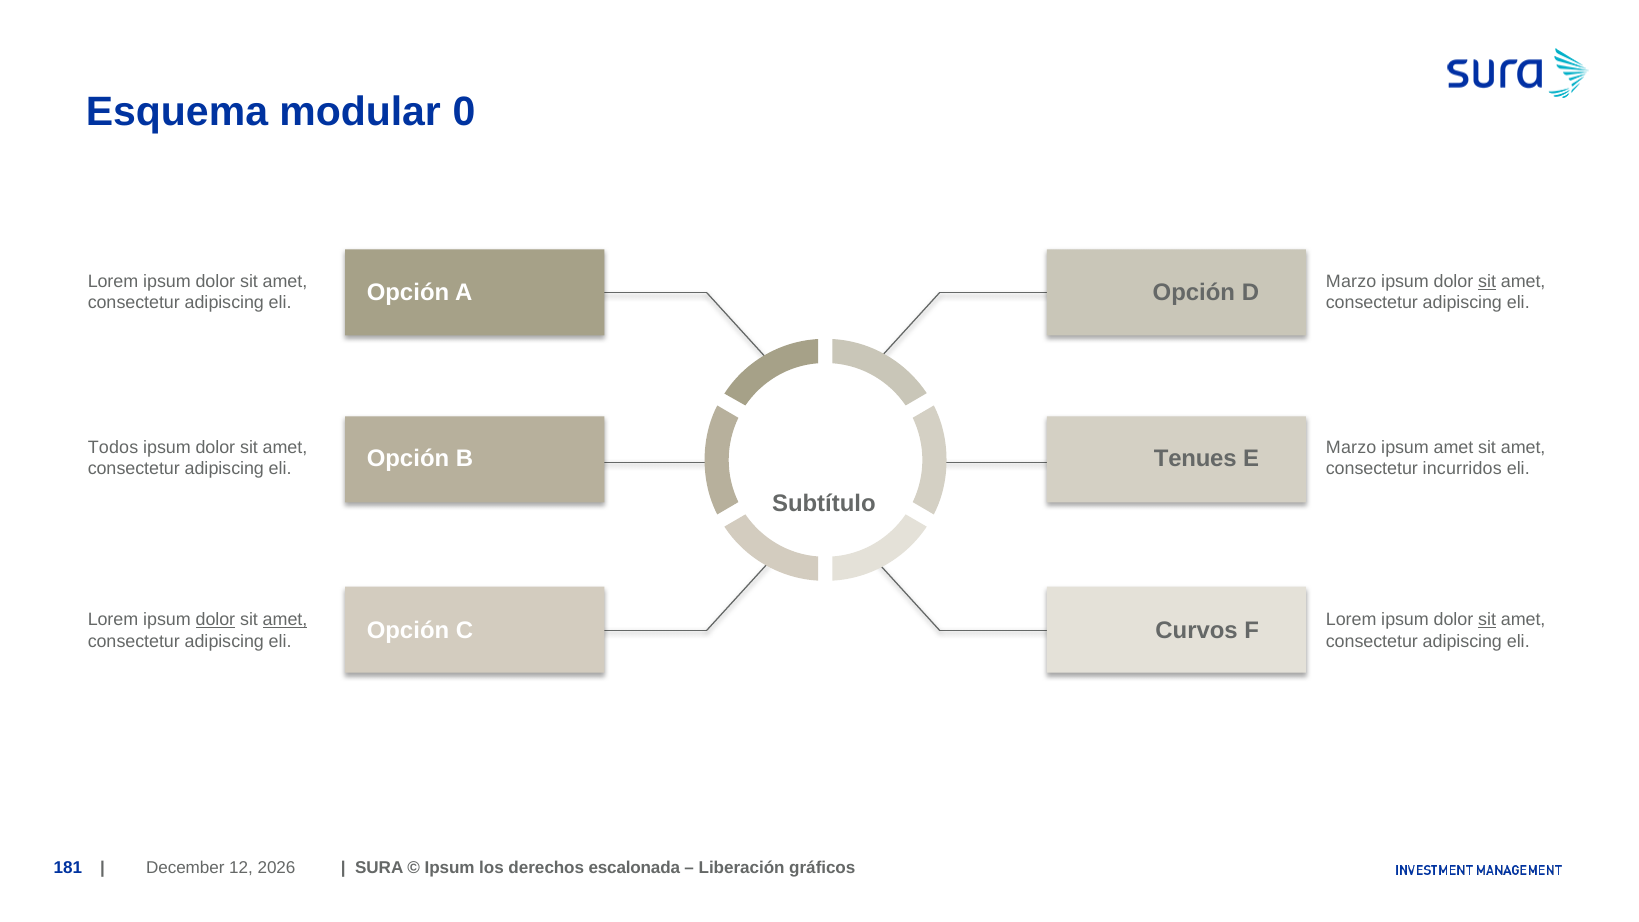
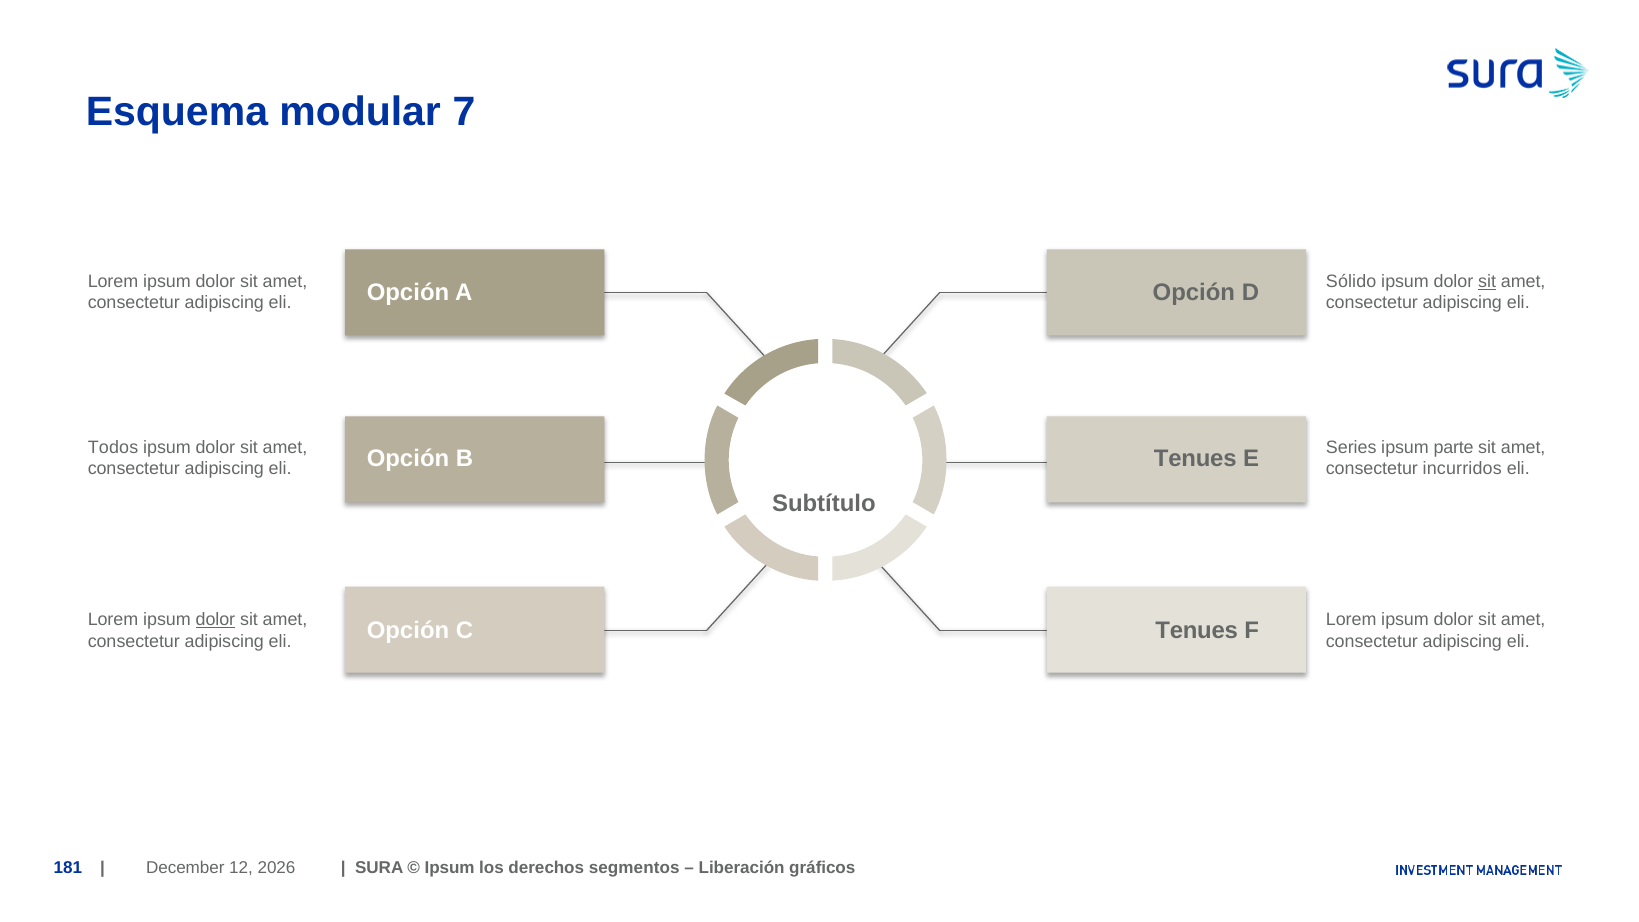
0: 0 -> 7
Marzo at (1351, 282): Marzo -> Sólido
Marzo at (1351, 448): Marzo -> Series
ipsum amet: amet -> parte
amet at (285, 620) underline: present -> none
sit at (1487, 620) underline: present -> none
Curvos at (1197, 631): Curvos -> Tenues
escalonada: escalonada -> segmentos
